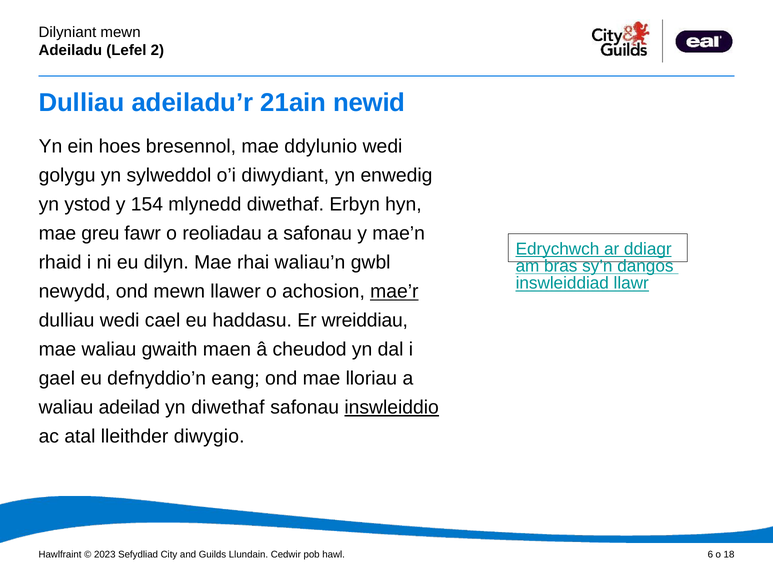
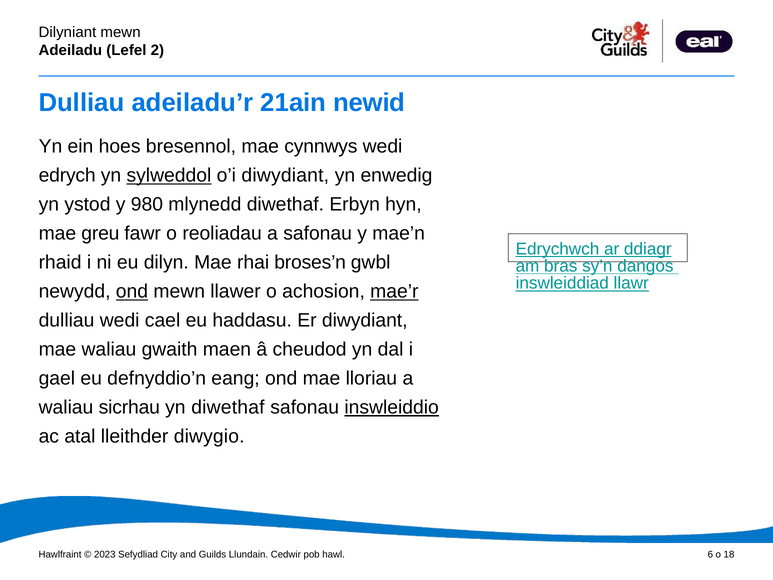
ddylunio: ddylunio -> cynnwys
golygu: golygu -> edrych
sylweddol underline: none -> present
154: 154 -> 980
waliau’n: waliau’n -> broses’n
ond at (132, 291) underline: none -> present
Er wreiddiau: wreiddiau -> diwydiant
adeilad: adeilad -> sicrhau
